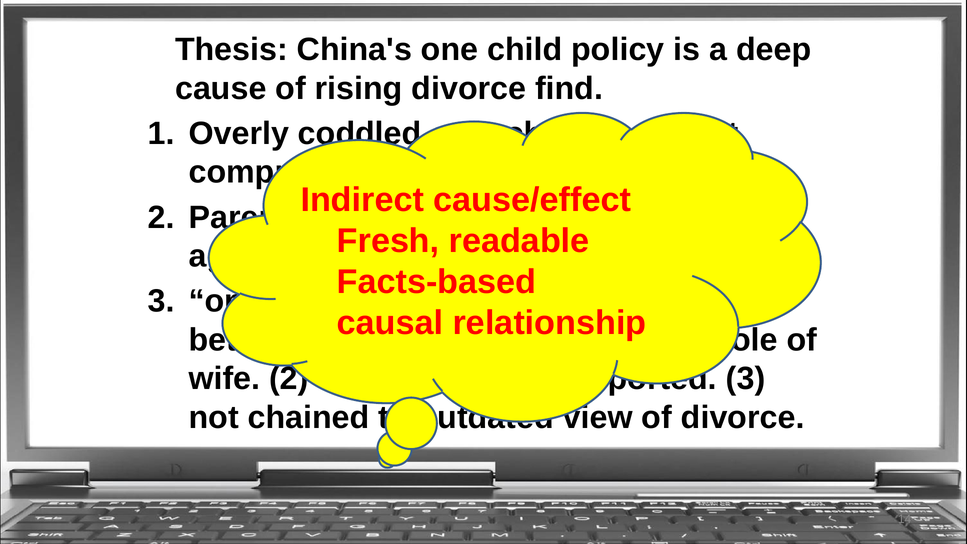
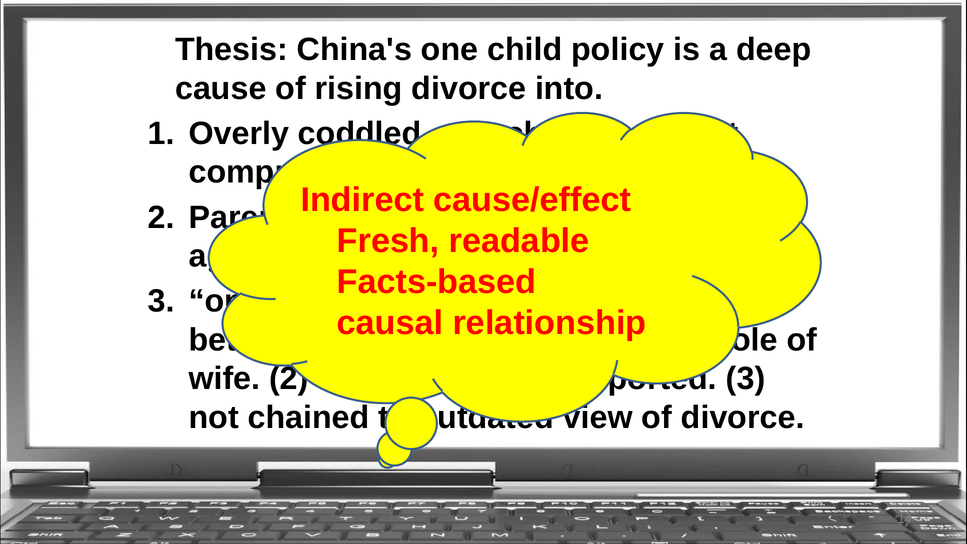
find: find -> into
